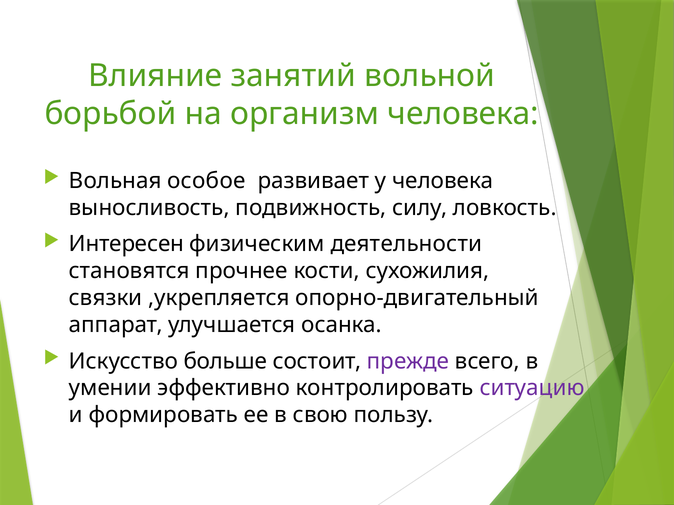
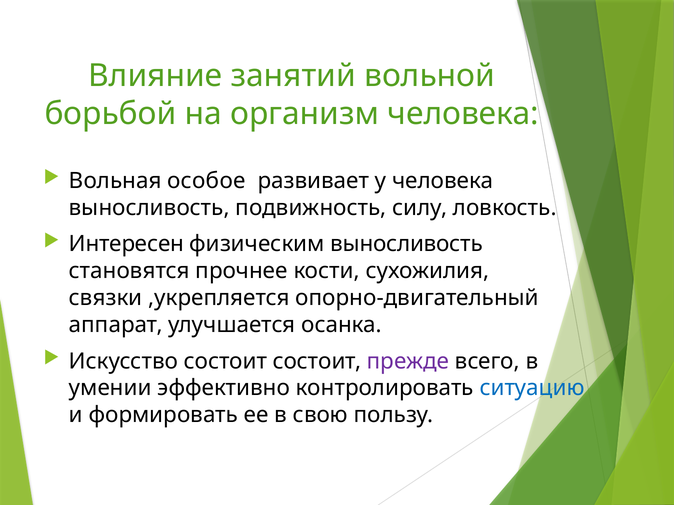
физическим деятельности: деятельности -> выносливость
Искусство больше: больше -> состоит
ситуацию colour: purple -> blue
